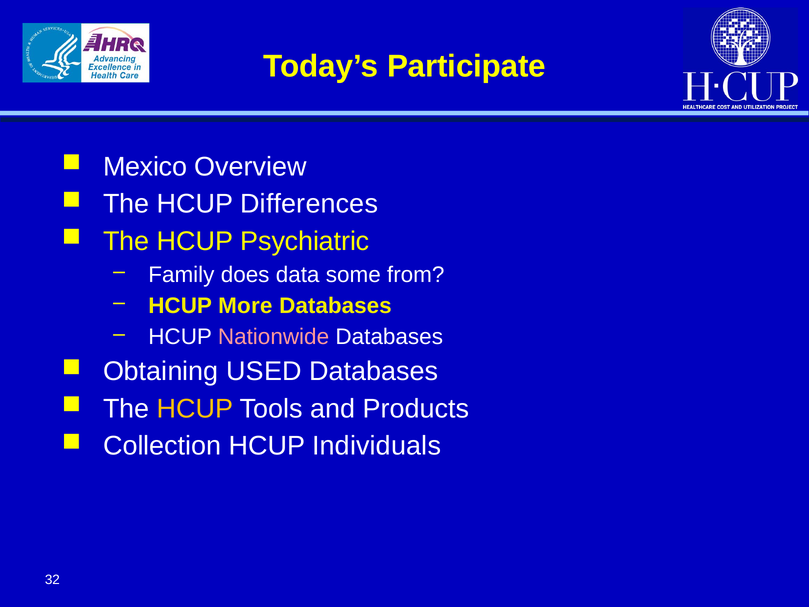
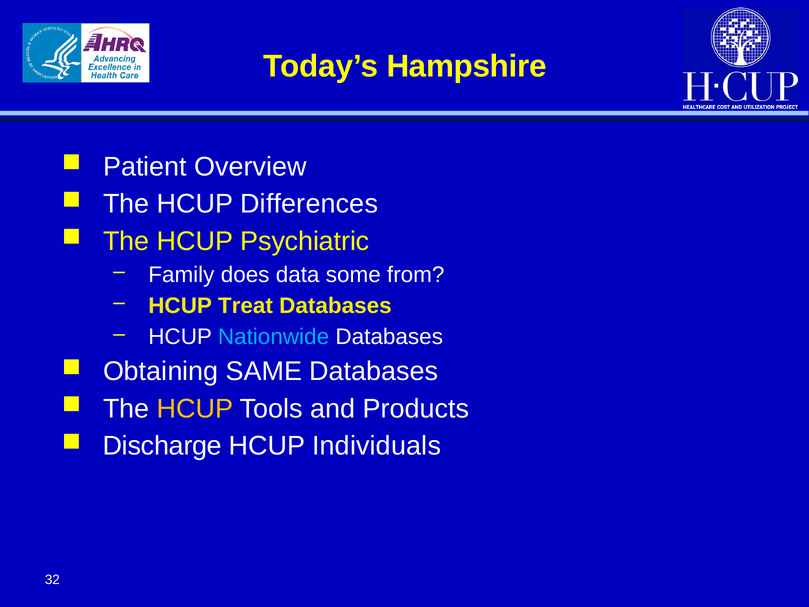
Participate: Participate -> Hampshire
Mexico: Mexico -> Patient
More: More -> Treat
Nationwide colour: pink -> light blue
USED: USED -> SAME
Collection: Collection -> Discharge
